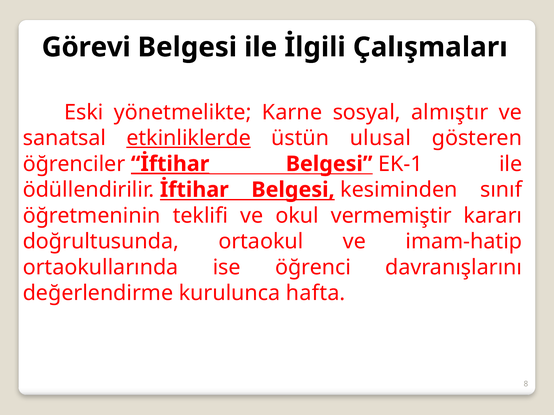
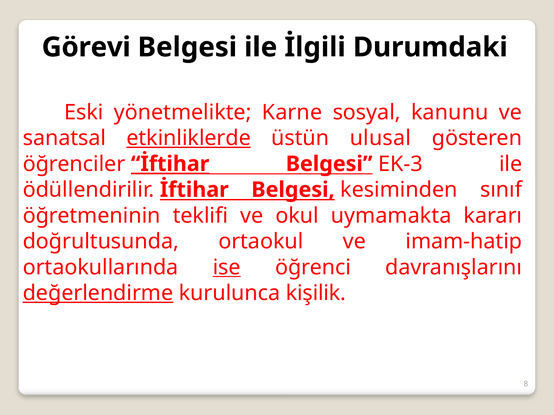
Çalışmaları: Çalışmaları -> Durumdaki
almıştır: almıştır -> kanunu
EK-1: EK-1 -> EK-3
vermemiştir: vermemiştir -> uymamakta
ise underline: none -> present
değerlendirme underline: none -> present
hafta: hafta -> kişilik
